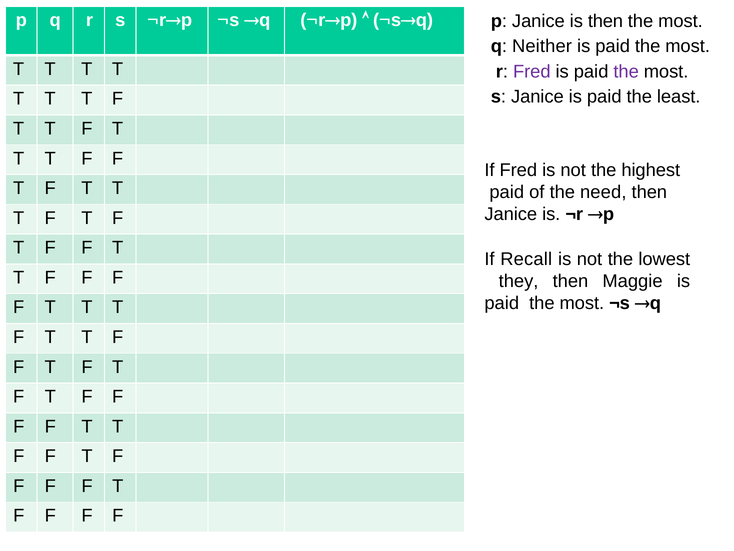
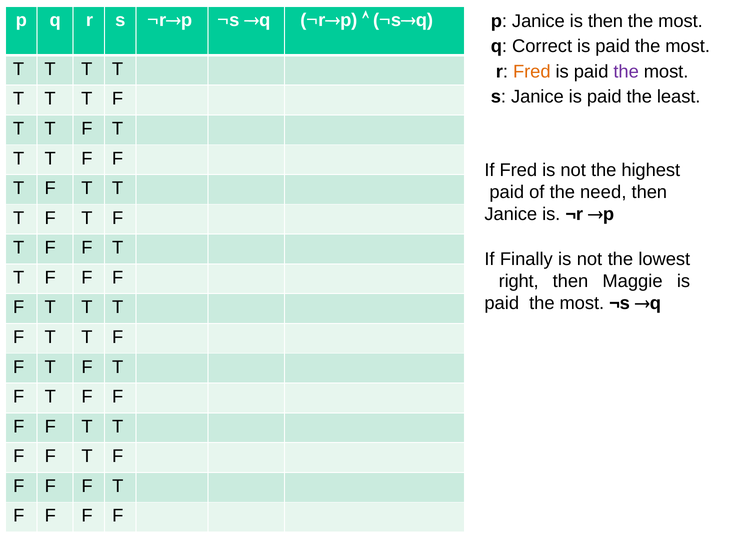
Neither: Neither -> Correct
Fred at (532, 71) colour: purple -> orange
Recall: Recall -> Finally
they: they -> right
